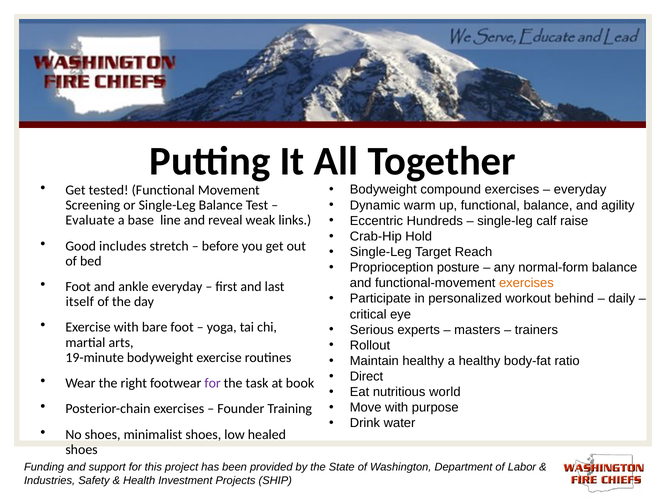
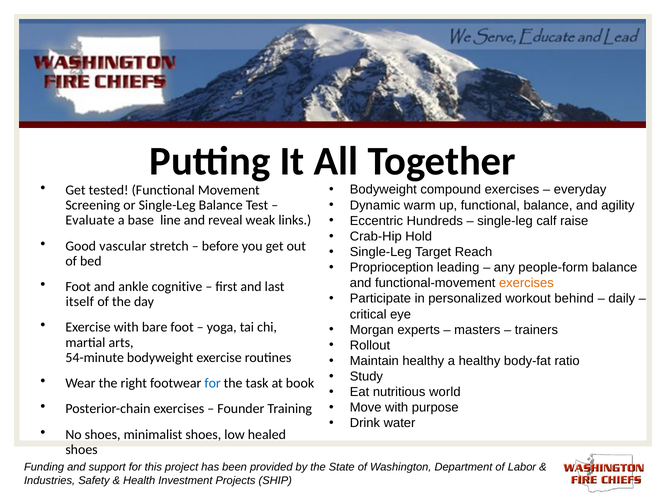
includes: includes -> vascular
posture: posture -> leading
normal-form: normal-form -> people-form
ankle everyday: everyday -> cognitive
Serious: Serious -> Morgan
19-minute: 19-minute -> 54-minute
Direct: Direct -> Study
for at (213, 383) colour: purple -> blue
